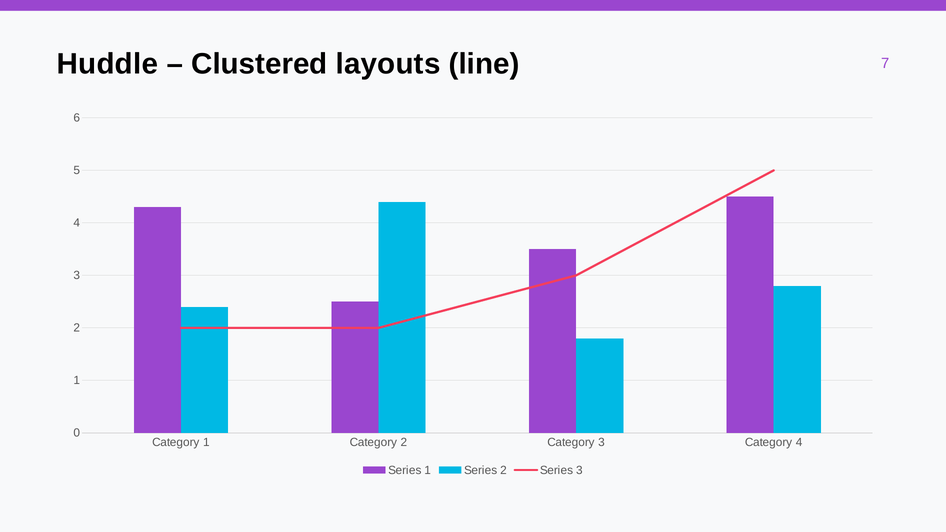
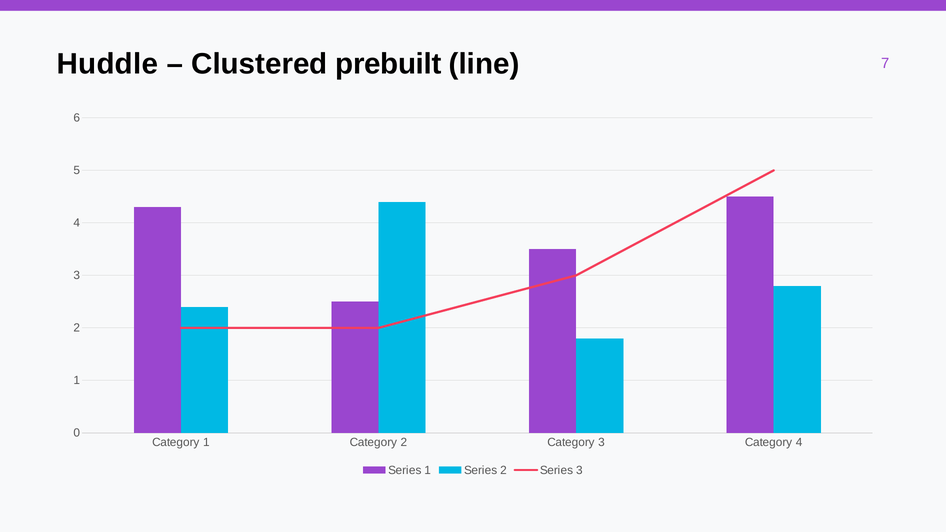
layouts: layouts -> prebuilt
